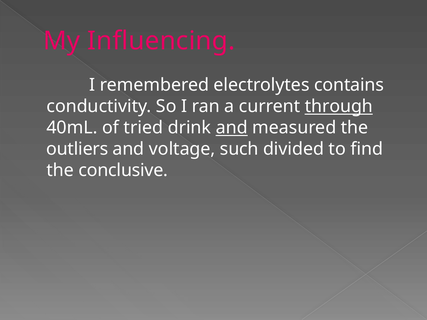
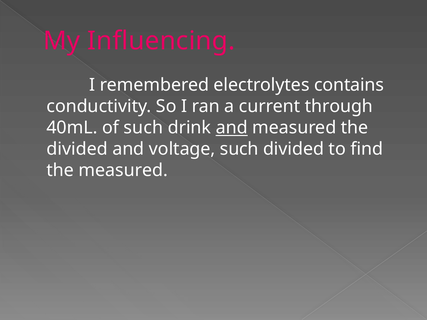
through underline: present -> none
of tried: tried -> such
outliers at (77, 149): outliers -> divided
the conclusive: conclusive -> measured
